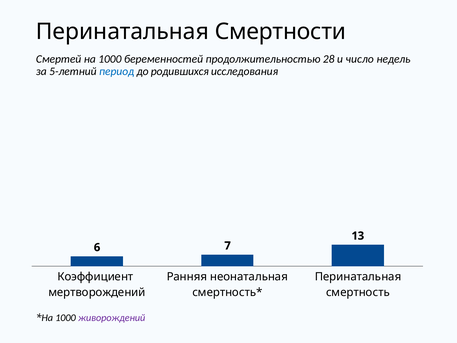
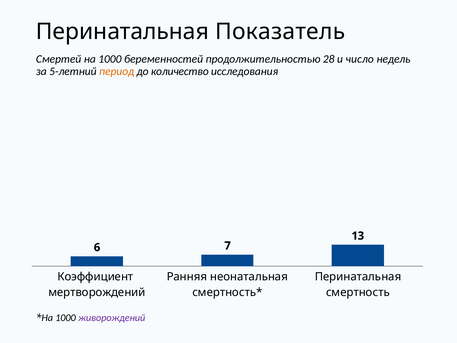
Смертности: Смертности -> Показатель
период colour: blue -> orange
родившихся: родившихся -> количество
